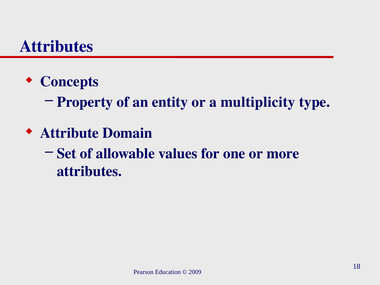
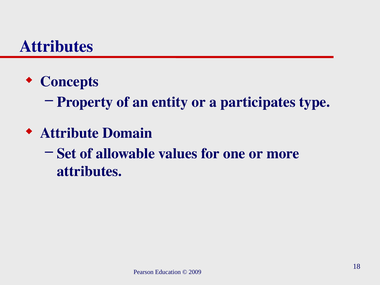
multiplicity: multiplicity -> participates
